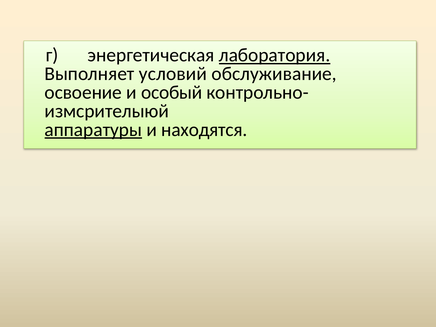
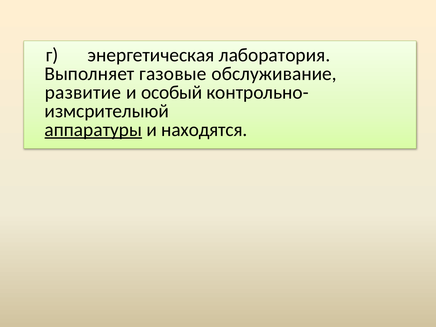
лаборатория underline: present -> none
условий: условий -> газовые
освоение: освоение -> развитие
